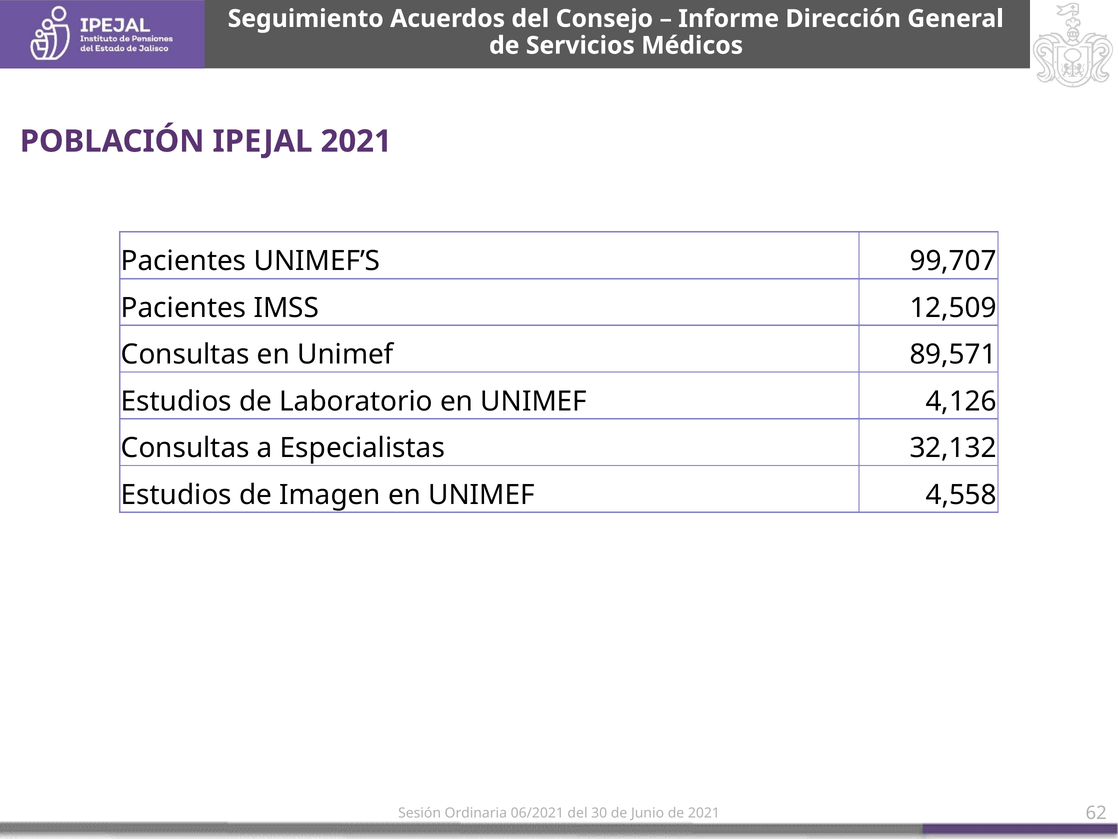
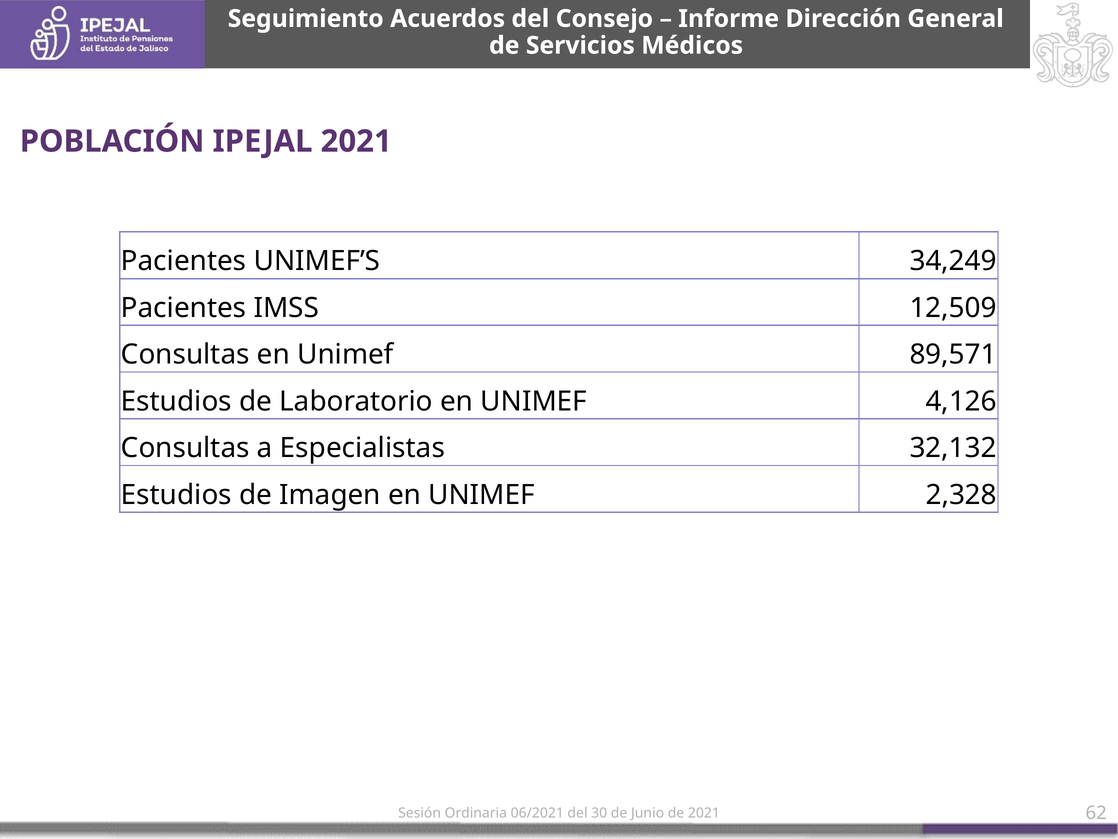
99,707: 99,707 -> 34,249
4,558: 4,558 -> 2,328
